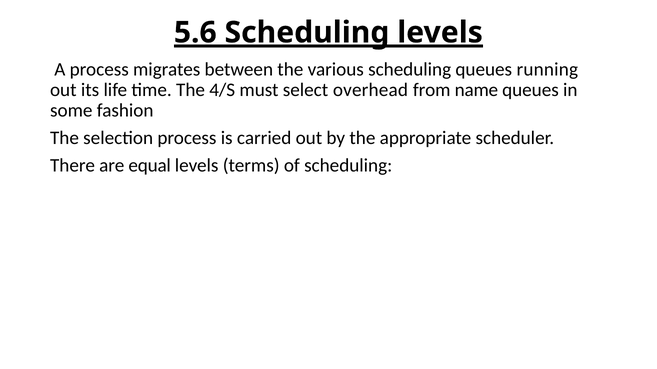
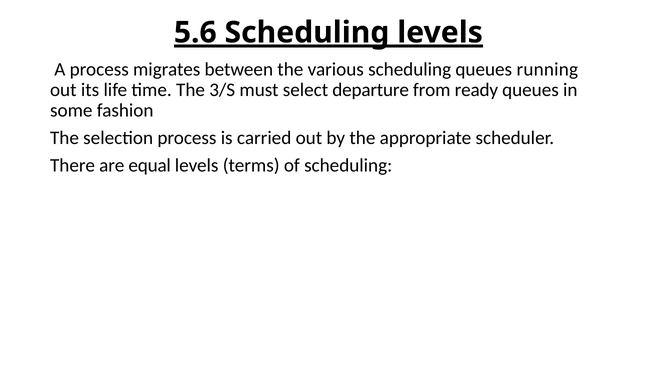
4/S: 4/S -> 3/S
overhead: overhead -> departure
name: name -> ready
